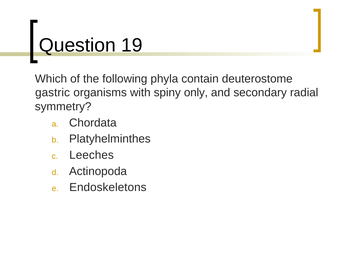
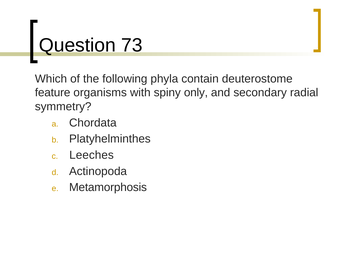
19: 19 -> 73
gastric: gastric -> feature
Endoskeletons: Endoskeletons -> Metamorphosis
